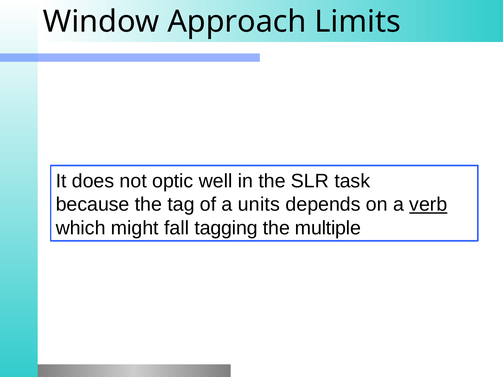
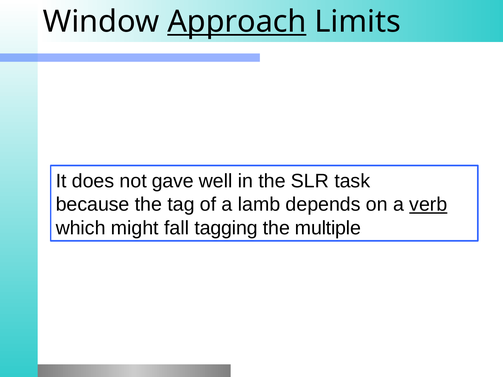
Approach underline: none -> present
optic: optic -> gave
units: units -> lamb
